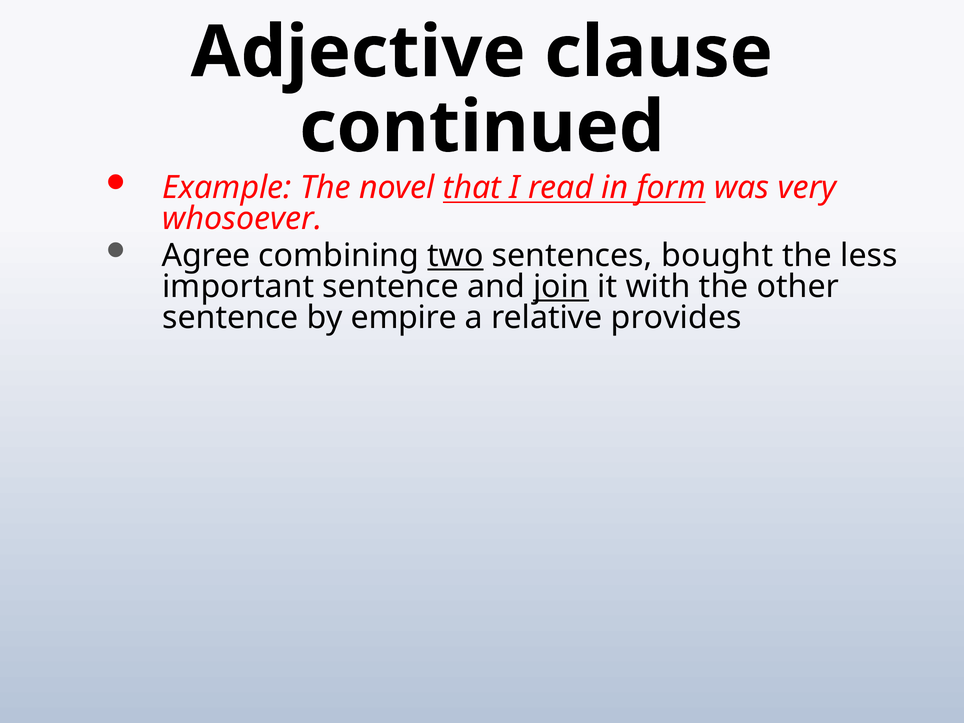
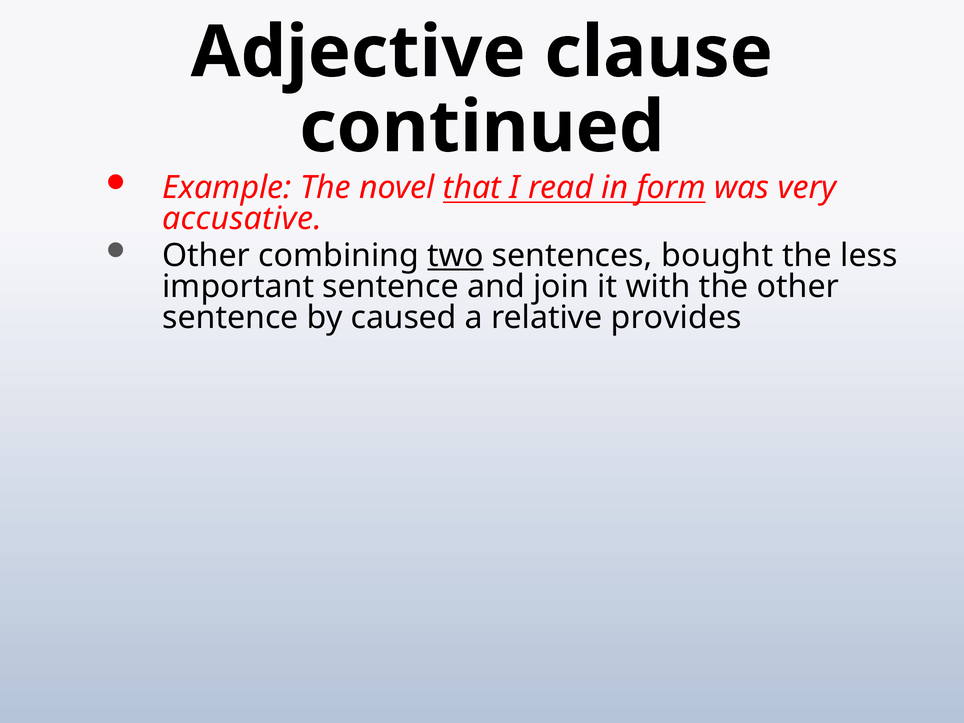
whosoever: whosoever -> accusative
Agree at (206, 256): Agree -> Other
join underline: present -> none
empire: empire -> caused
